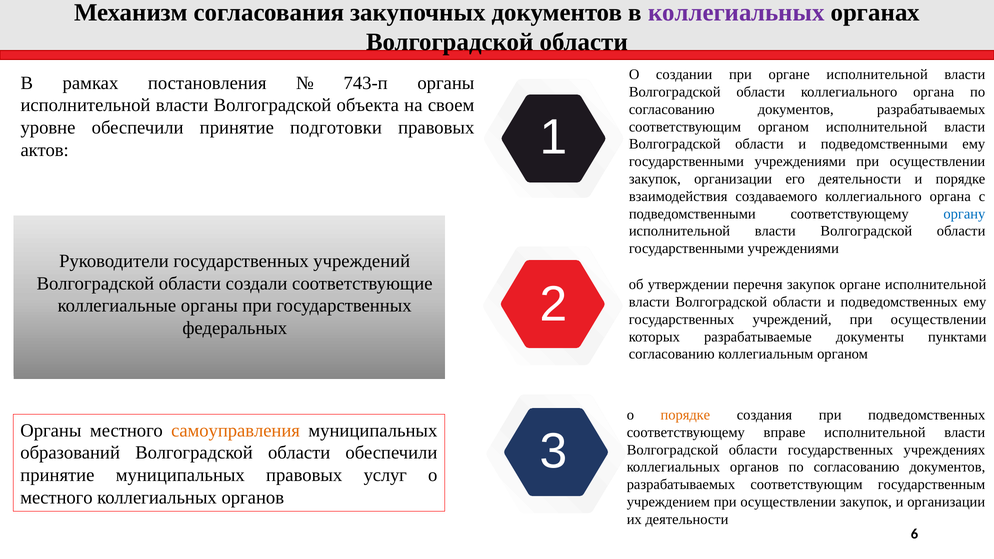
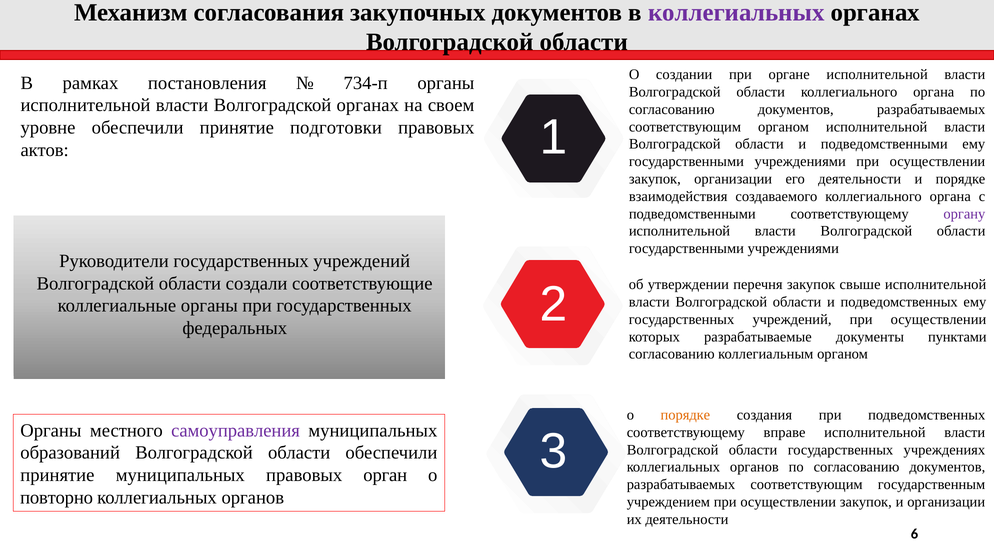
743-п: 743-п -> 734-п
Волгоградской объекта: объекта -> органах
органу colour: blue -> purple
закупок органе: органе -> свыше
самоуправления colour: orange -> purple
услуг: услуг -> орган
местного at (56, 498): местного -> повторно
